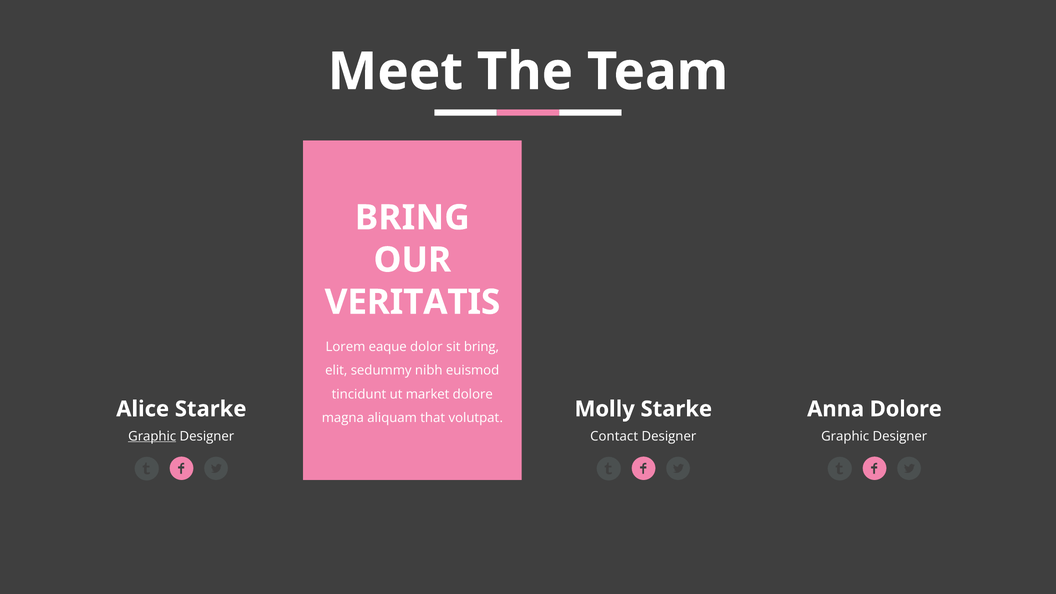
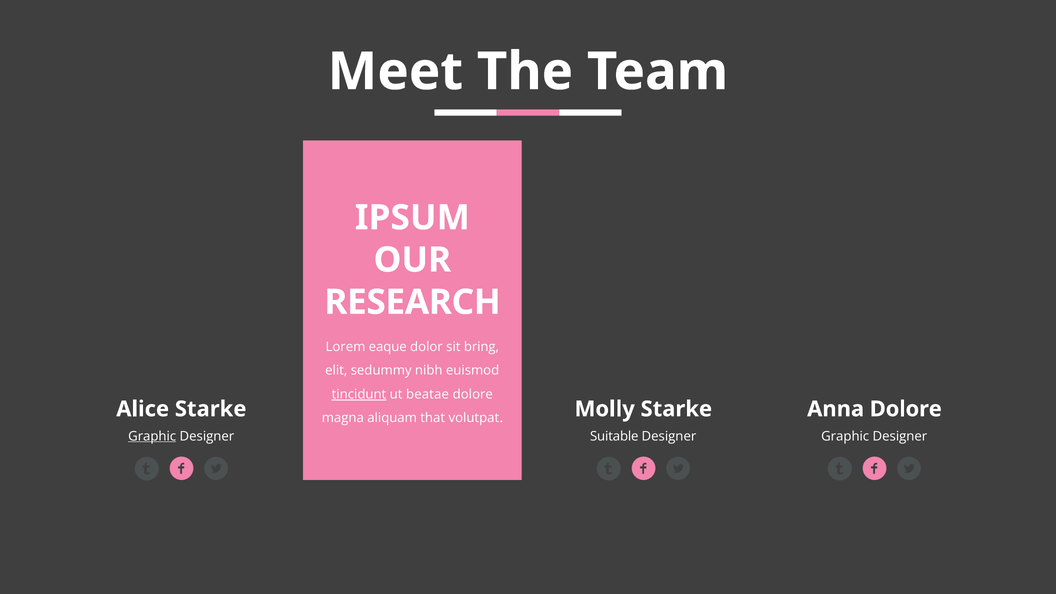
BRING at (412, 218): BRING -> IPSUM
VERITATIS: VERITATIS -> RESEARCH
tincidunt underline: none -> present
market: market -> beatae
Contact: Contact -> Suitable
